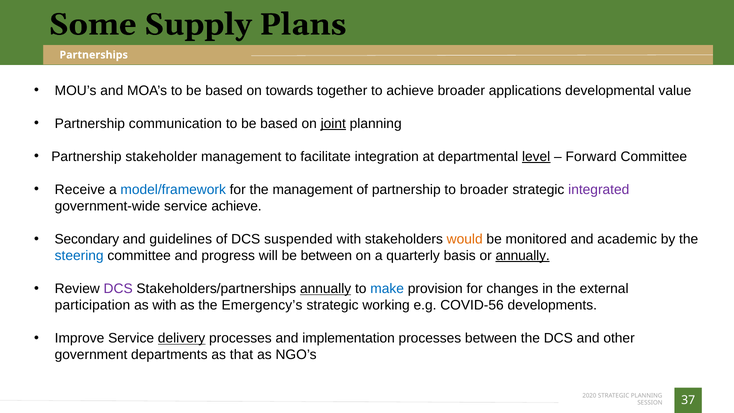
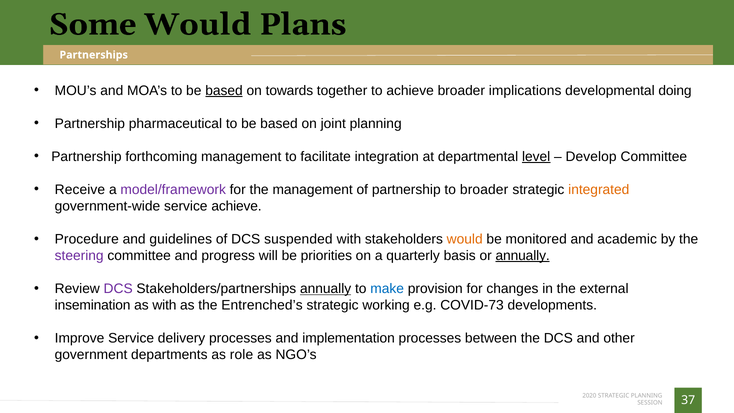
Some Supply: Supply -> Would
based at (224, 90) underline: none -> present
applications: applications -> implications
value: value -> doing
communication: communication -> pharmaceutical
joint underline: present -> none
stakeholder: stakeholder -> forthcoming
Forward: Forward -> Develop
model/framework colour: blue -> purple
integrated colour: purple -> orange
Secondary: Secondary -> Procedure
steering colour: blue -> purple
be between: between -> priorities
participation: participation -> insemination
Emergency’s: Emergency’s -> Entrenched’s
COVID-56: COVID-56 -> COVID-73
delivery underline: present -> none
that: that -> role
